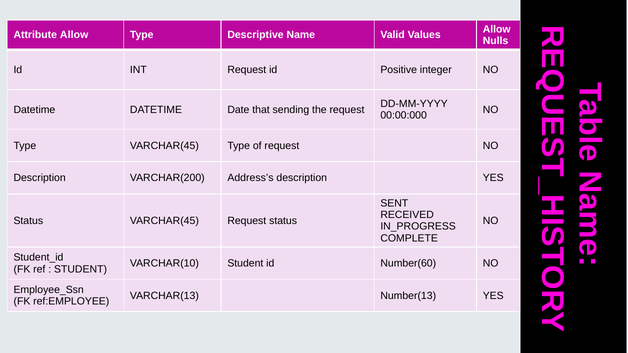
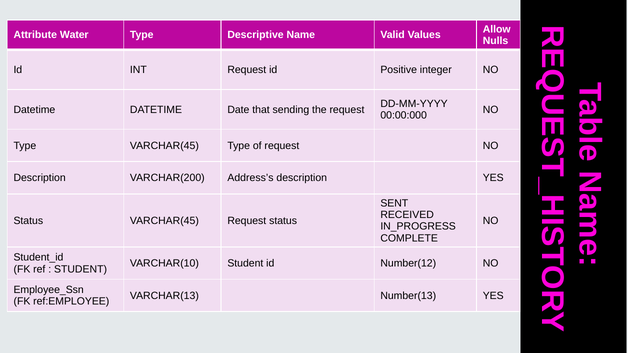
Attribute Allow: Allow -> Water
Number(60: Number(60 -> Number(12
